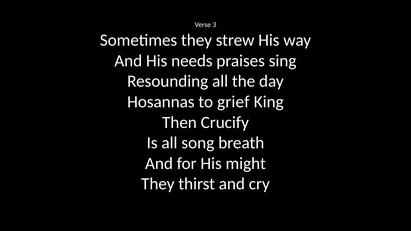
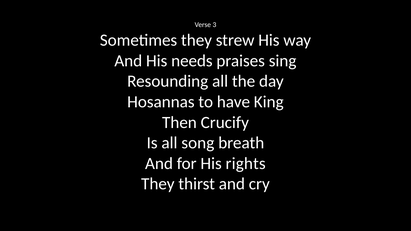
grief: grief -> have
might: might -> rights
